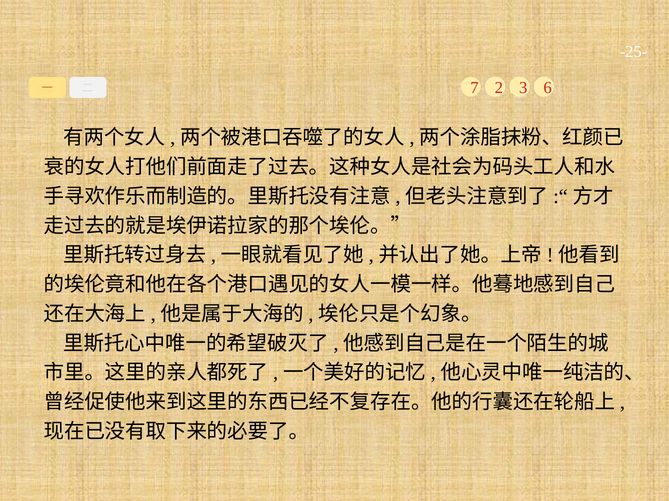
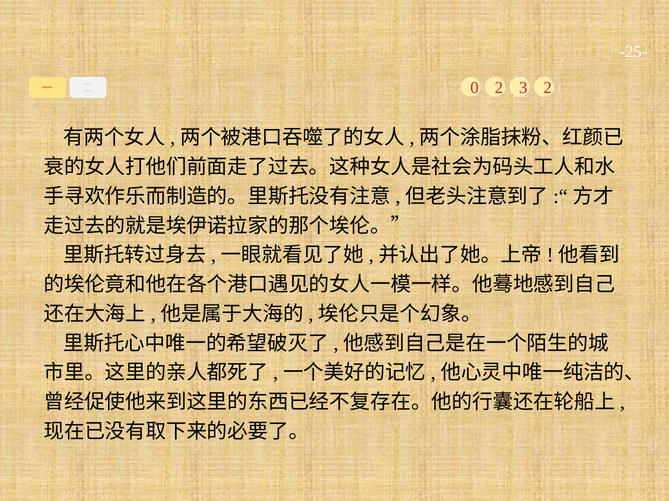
7: 7 -> 0
3 6: 6 -> 2
